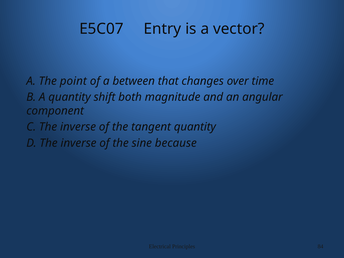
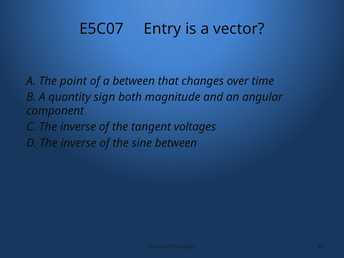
shift: shift -> sign
tangent quantity: quantity -> voltages
sine because: because -> between
